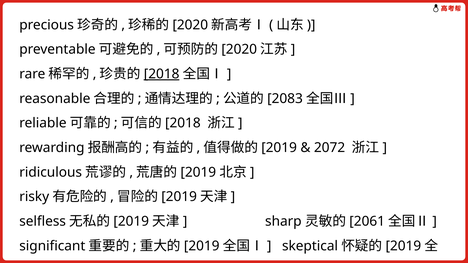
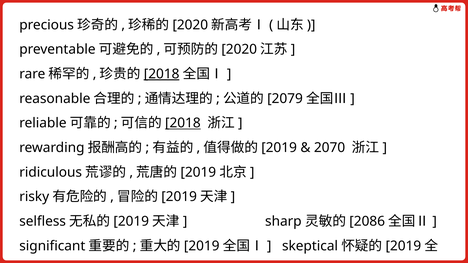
2083: 2083 -> 2079
2018 at (183, 123) underline: none -> present
2072: 2072 -> 2070
2061: 2061 -> 2086
